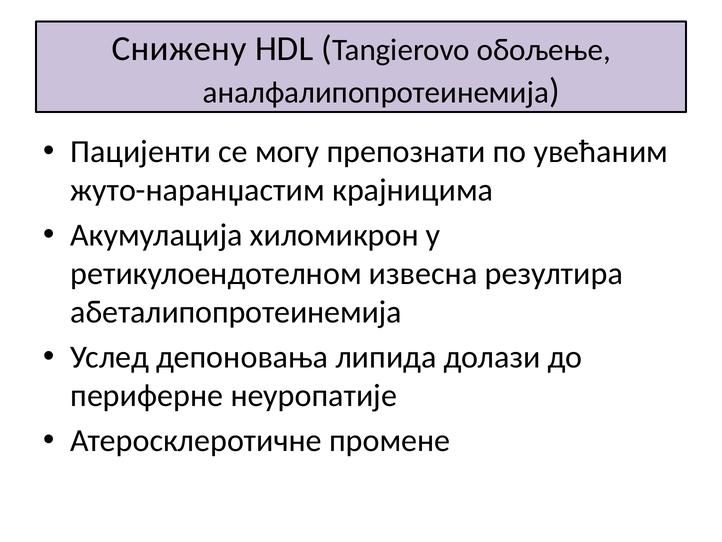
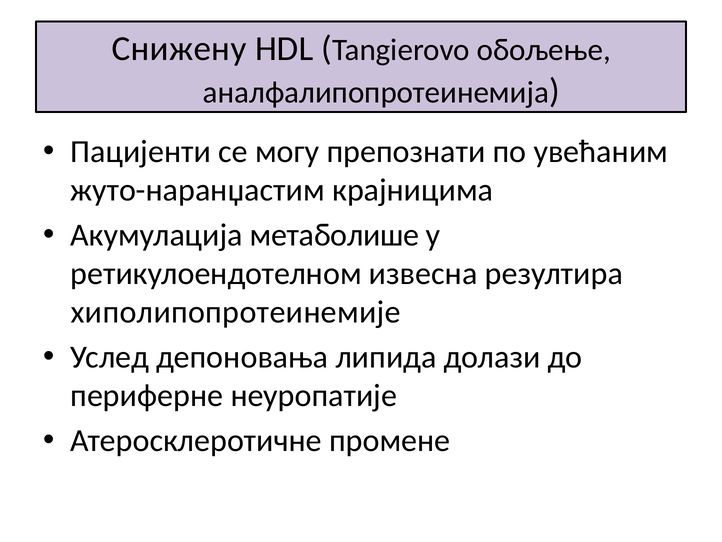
хиломикрон: хиломикрон -> метаболише
aбеталипопротеинемија: aбеталипопротеинемија -> хиполипопротеинемије
